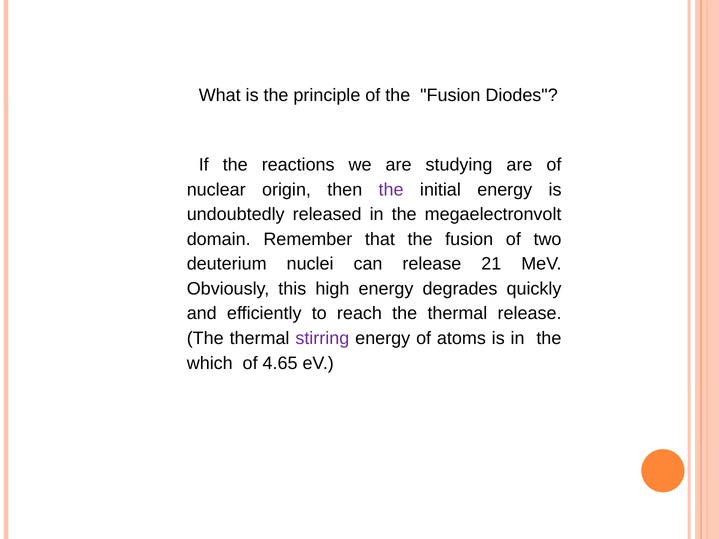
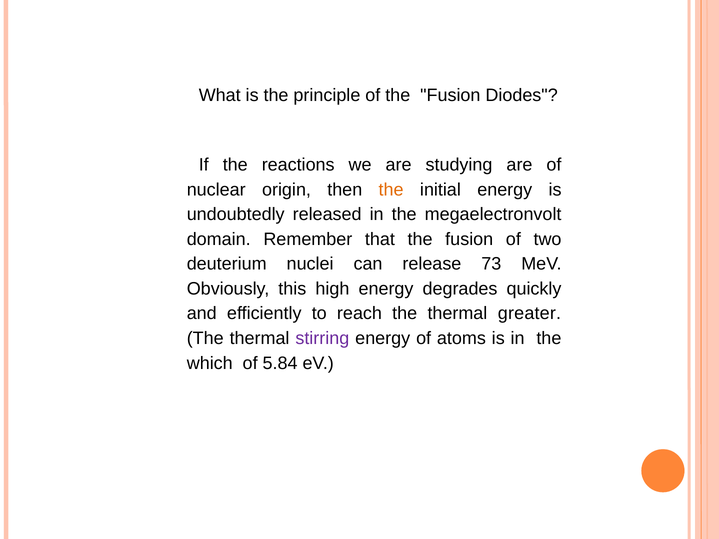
the at (391, 190) colour: purple -> orange
21: 21 -> 73
thermal release: release -> greater
4.65: 4.65 -> 5.84
